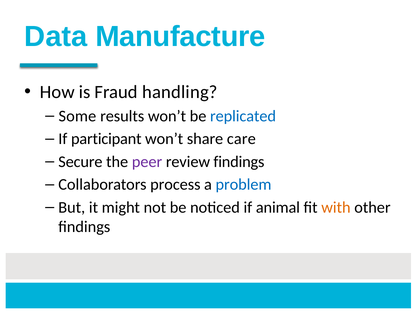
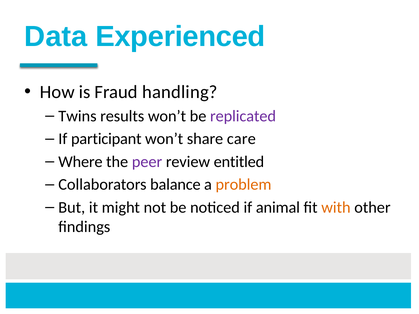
Manufacture: Manufacture -> Experienced
Some: Some -> Twins
replicated colour: blue -> purple
Secure: Secure -> Where
review findings: findings -> entitled
process: process -> balance
problem colour: blue -> orange
